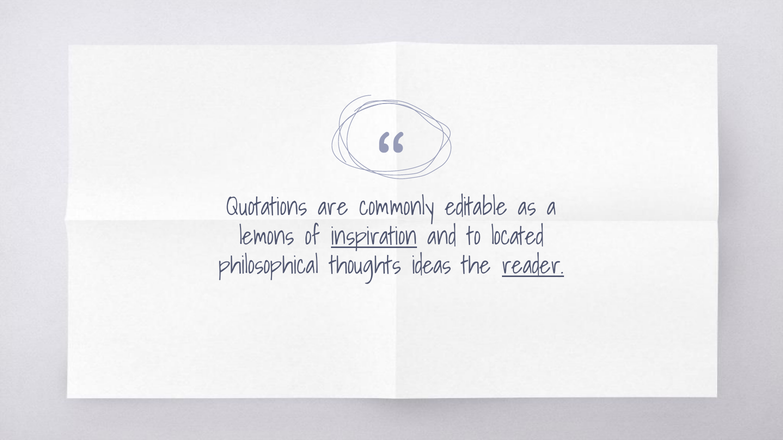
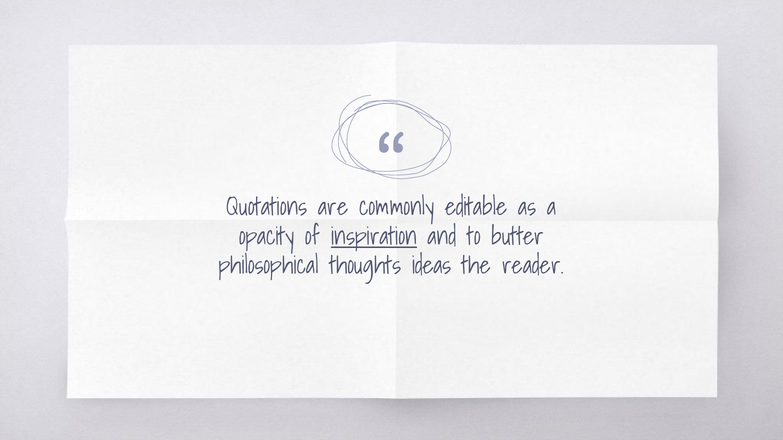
lemons: lemons -> opacity
located: located -> butter
reader underline: present -> none
